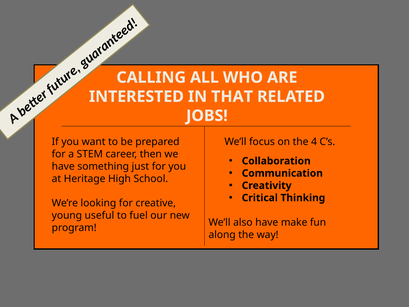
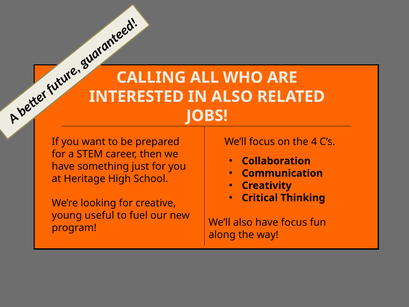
IN THAT: THAT -> ALSO
have make: make -> focus
